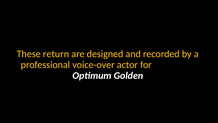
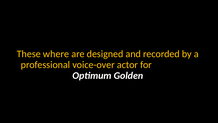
return: return -> where
